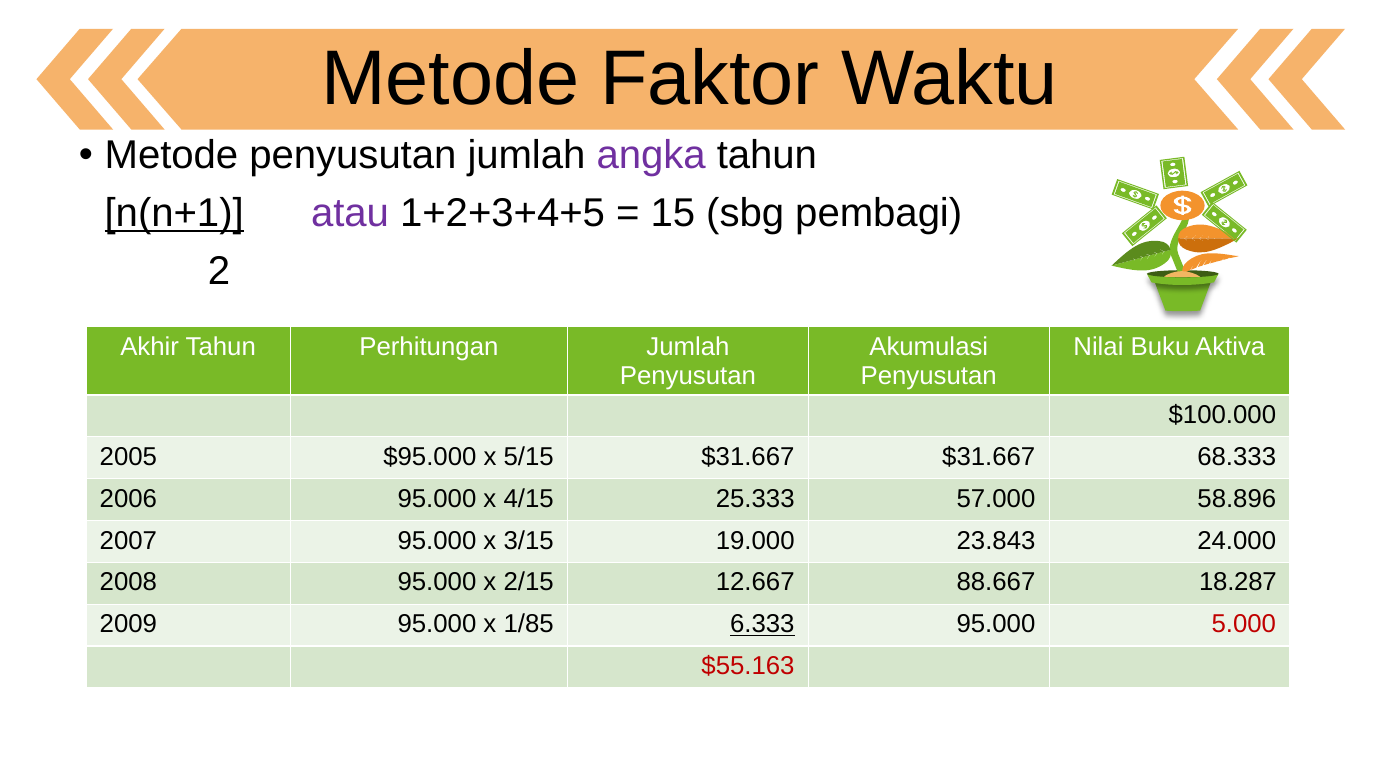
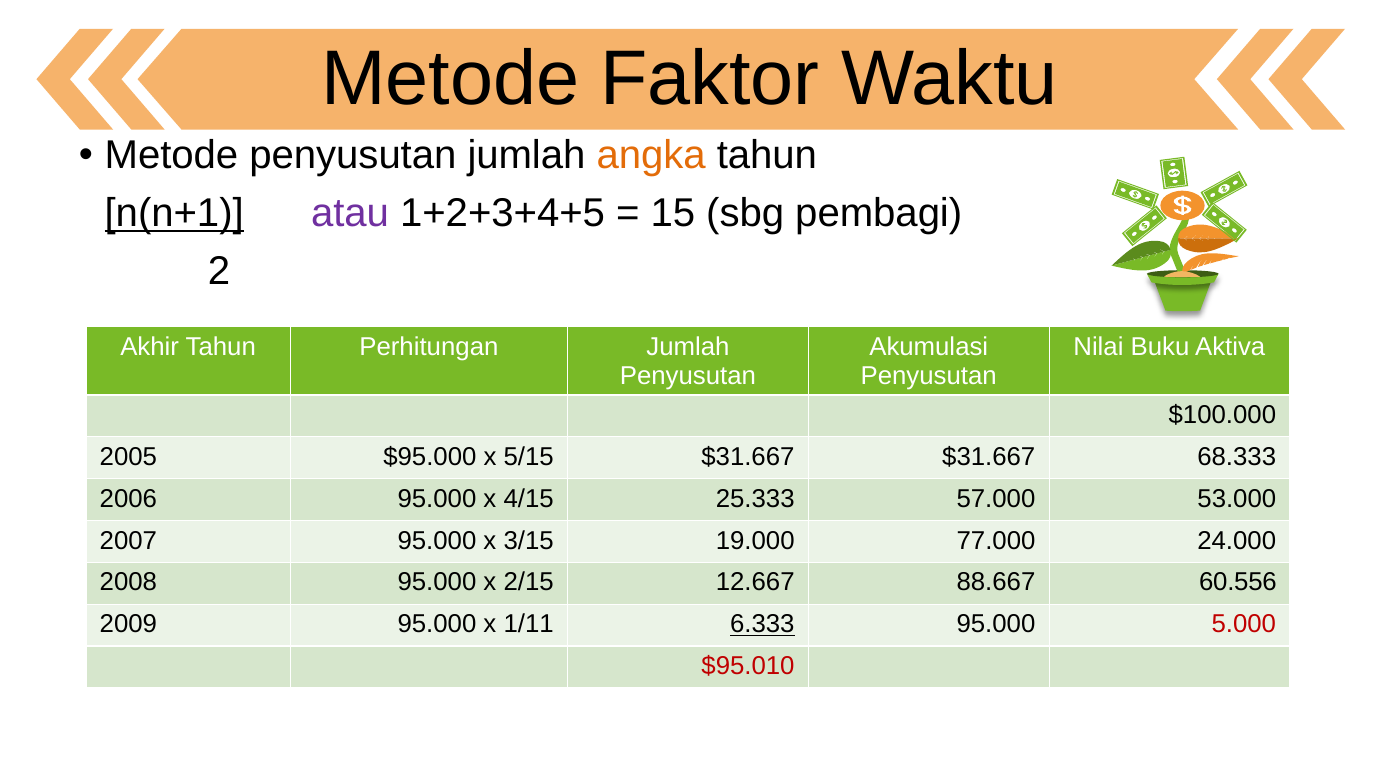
angka colour: purple -> orange
58.896: 58.896 -> 53.000
23.843: 23.843 -> 77.000
18.287: 18.287 -> 60.556
1/85: 1/85 -> 1/11
$55.163: $55.163 -> $95.010
